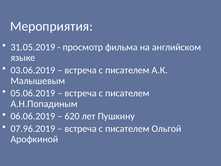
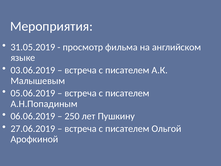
620: 620 -> 250
07.96.2019: 07.96.2019 -> 27.06.2019
